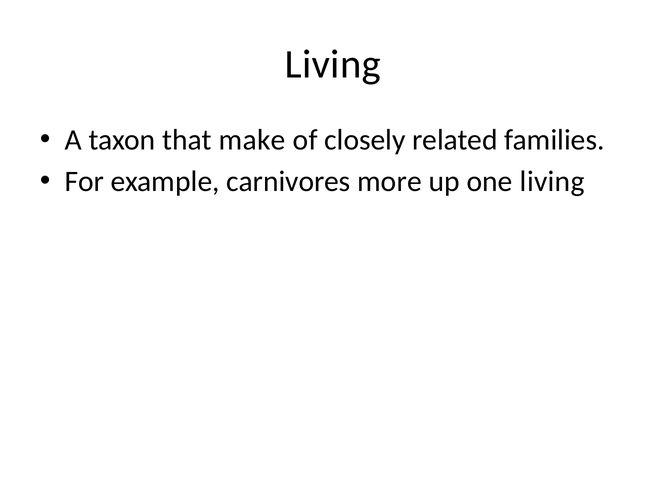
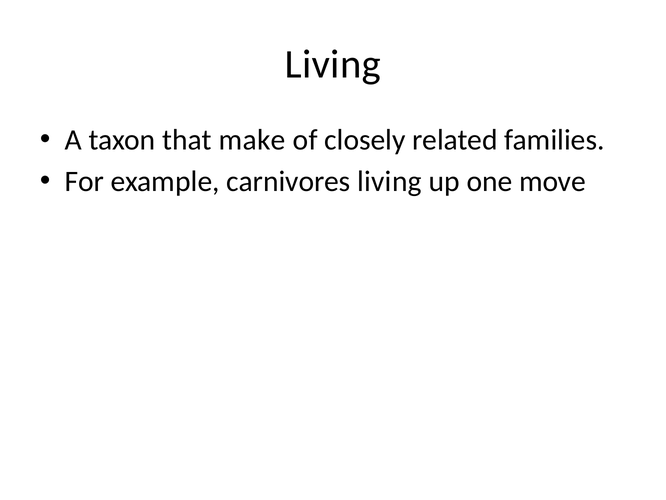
carnivores more: more -> living
one living: living -> move
